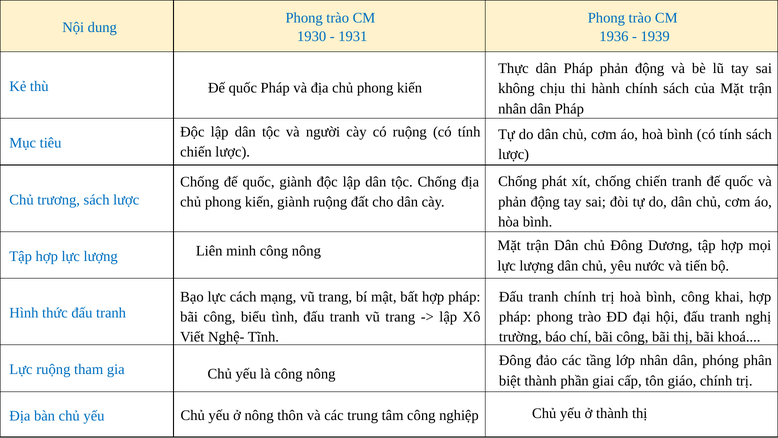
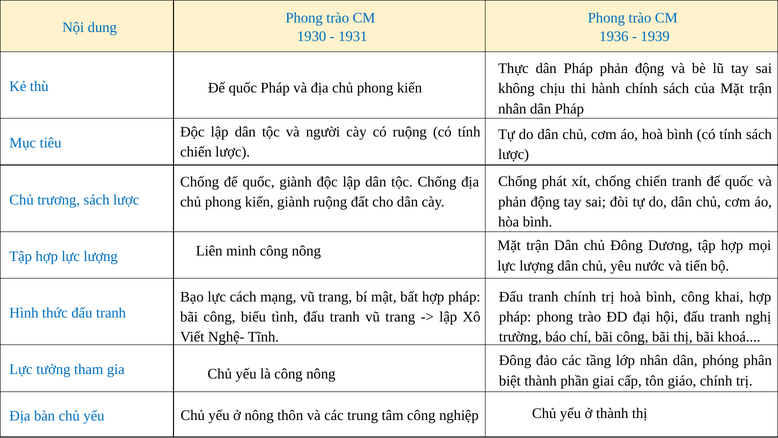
Lực ruộng: ruộng -> tưởng
